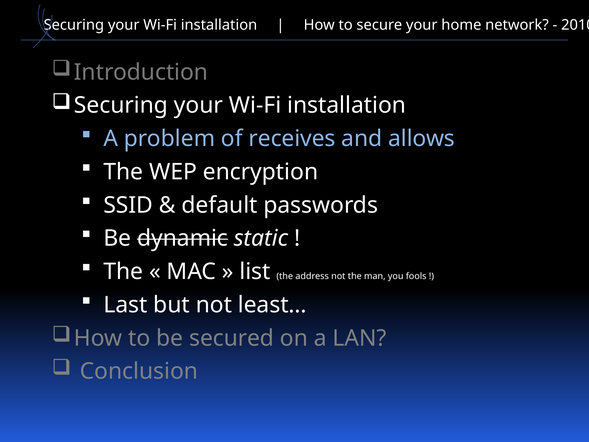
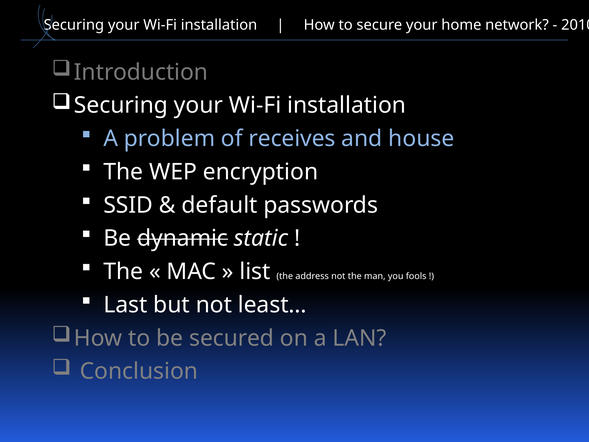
allows: allows -> house
